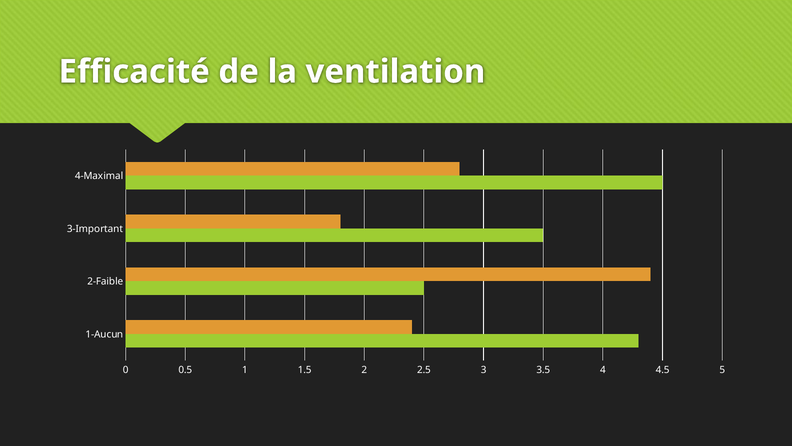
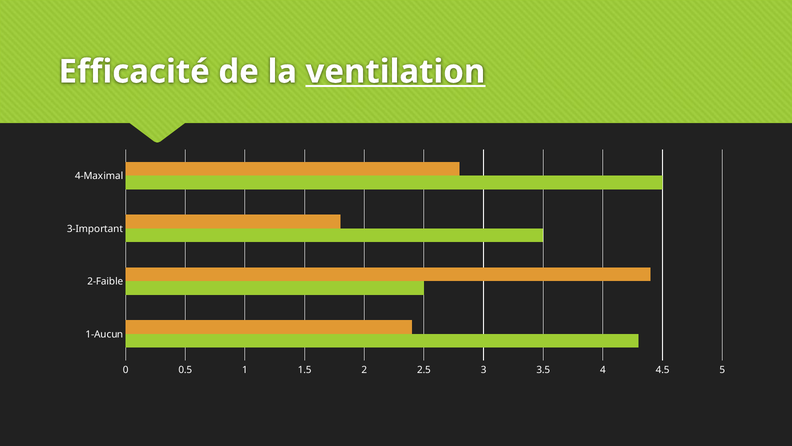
ventilation underline: none -> present
